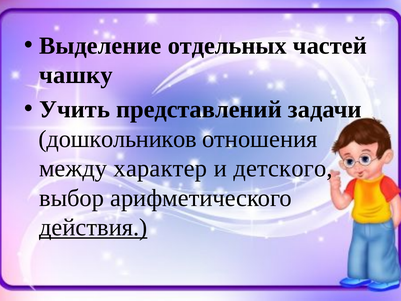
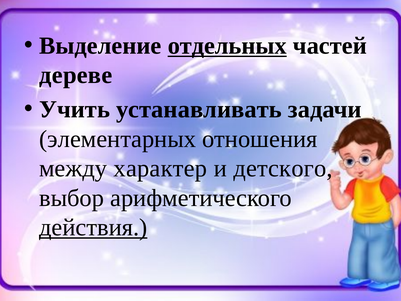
отдельных underline: none -> present
чашку: чашку -> дереве
представлений: представлений -> устанавливать
дошкольников: дошкольников -> элементарных
